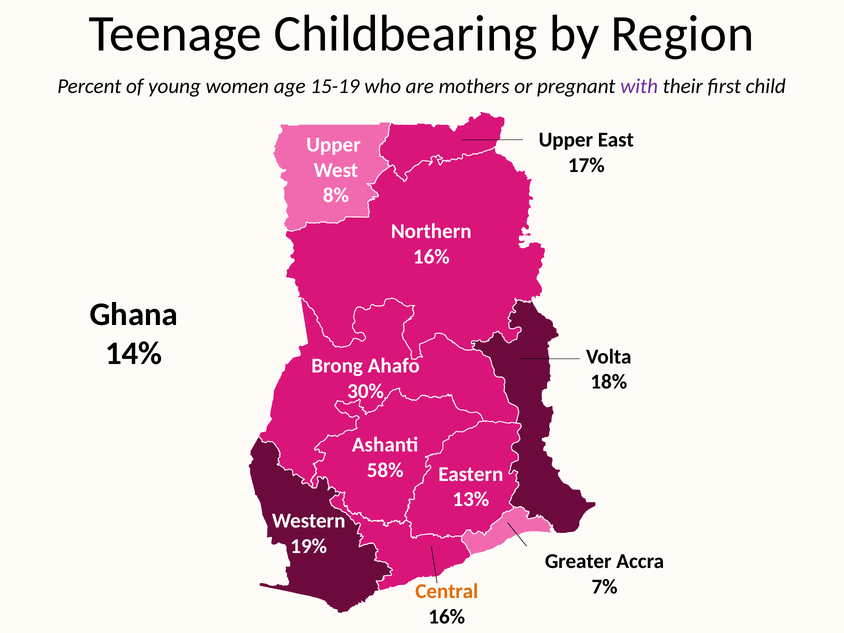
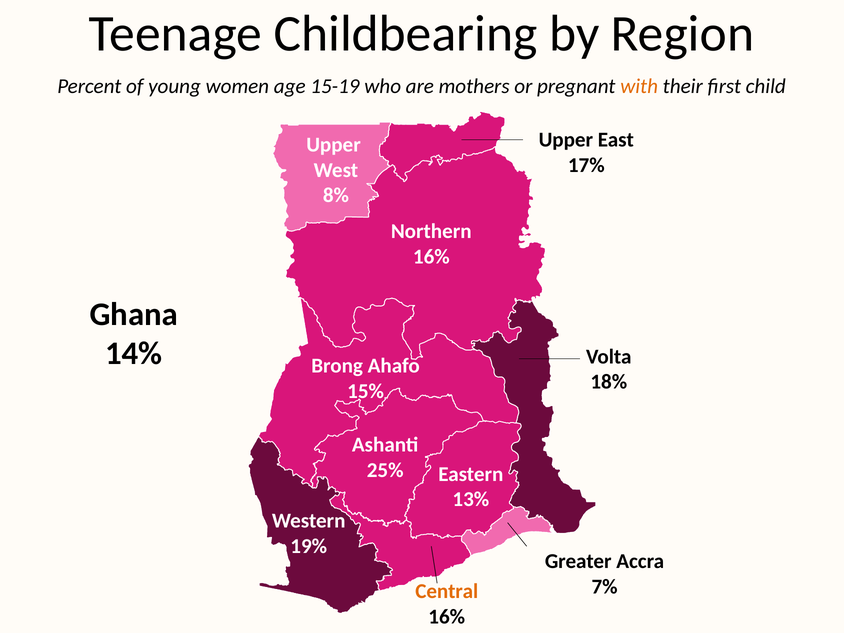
with colour: purple -> orange
30%: 30% -> 15%
58%: 58% -> 25%
